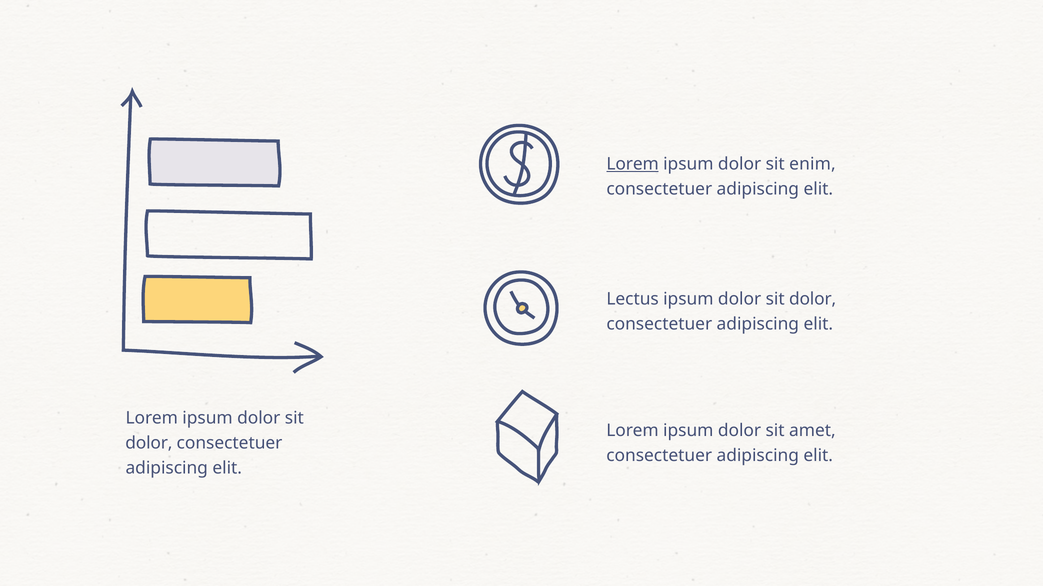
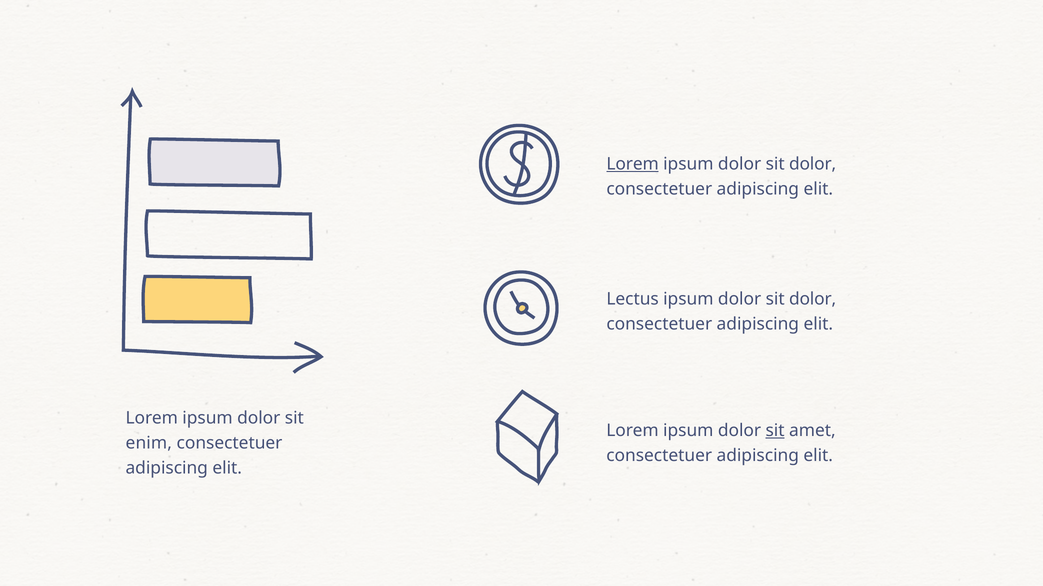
enim at (812, 164): enim -> dolor
sit at (775, 431) underline: none -> present
dolor at (149, 444): dolor -> enim
